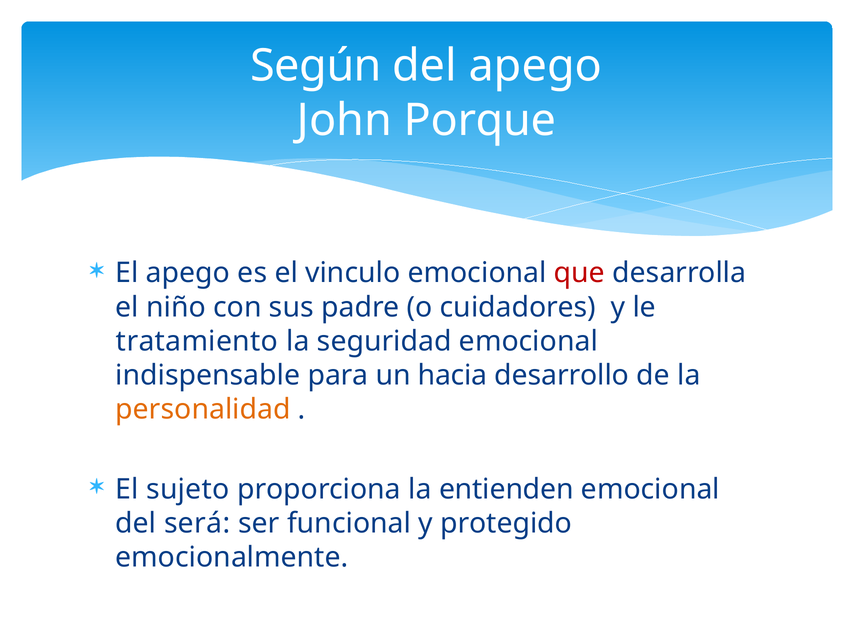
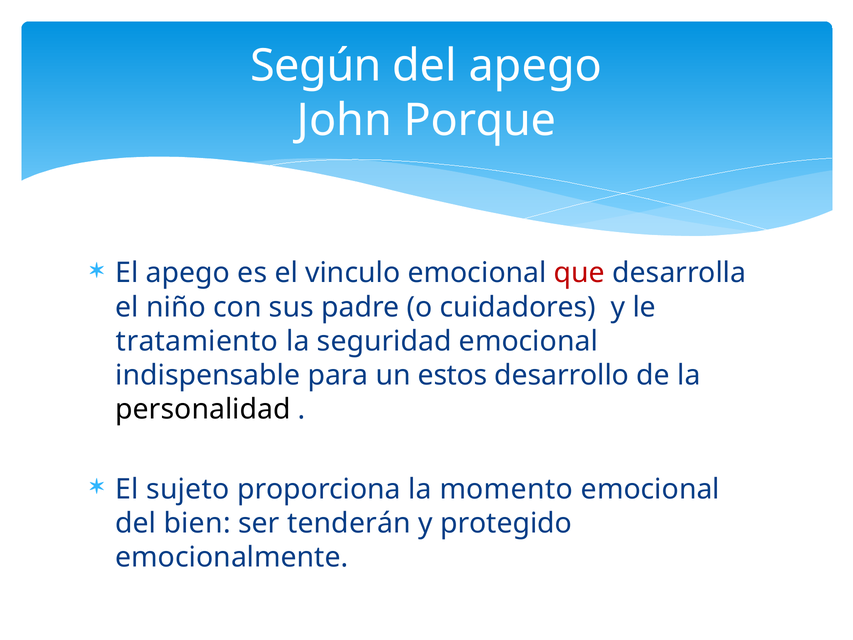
hacia: hacia -> estos
personalidad colour: orange -> black
entienden: entienden -> momento
será: será -> bien
funcional: funcional -> tenderán
